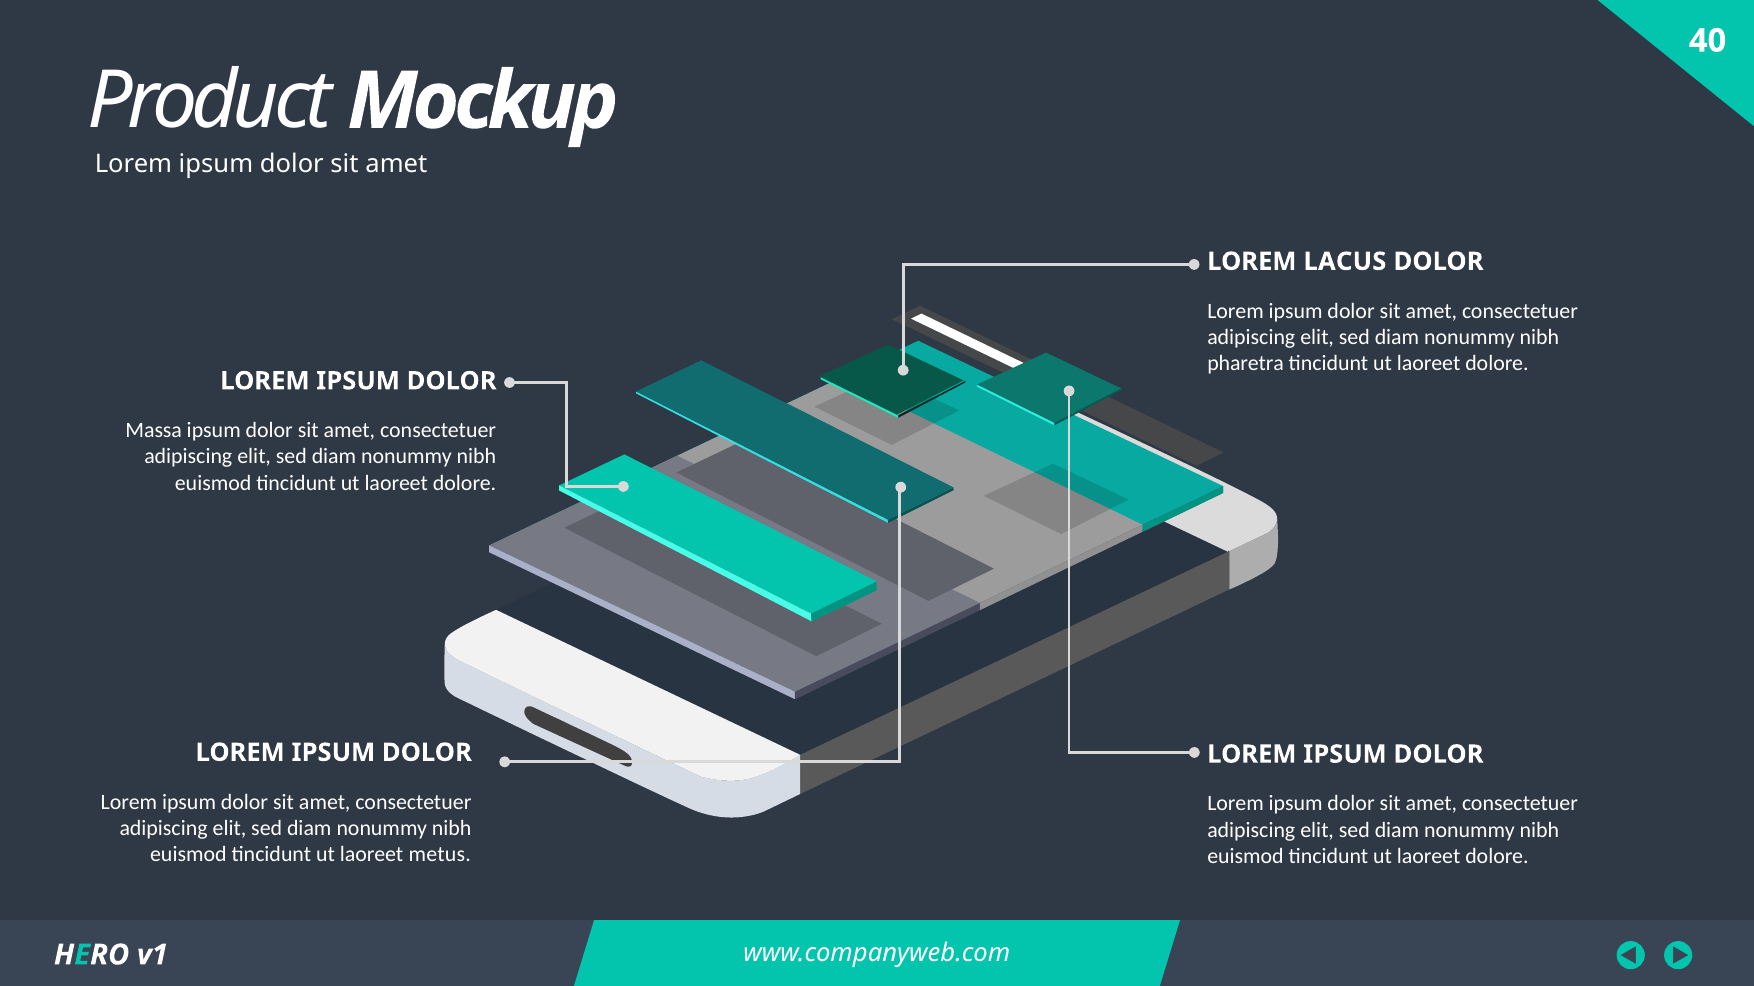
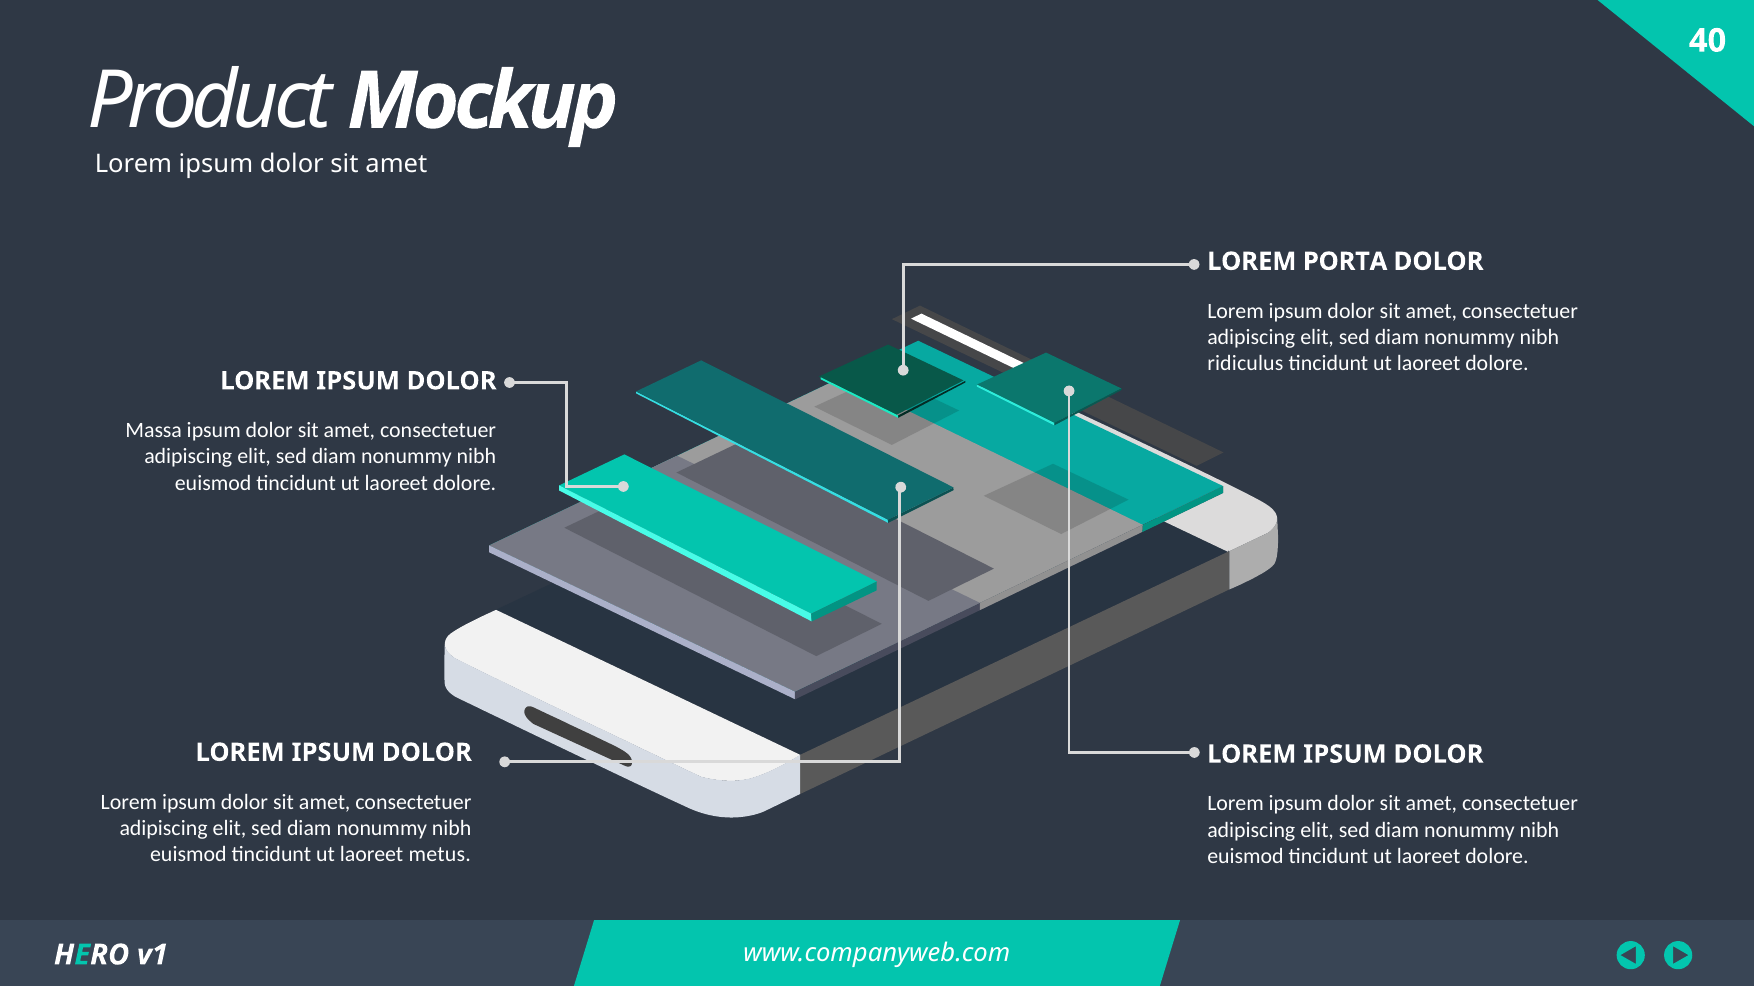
LACUS: LACUS -> PORTA
pharetra: pharetra -> ridiculus
